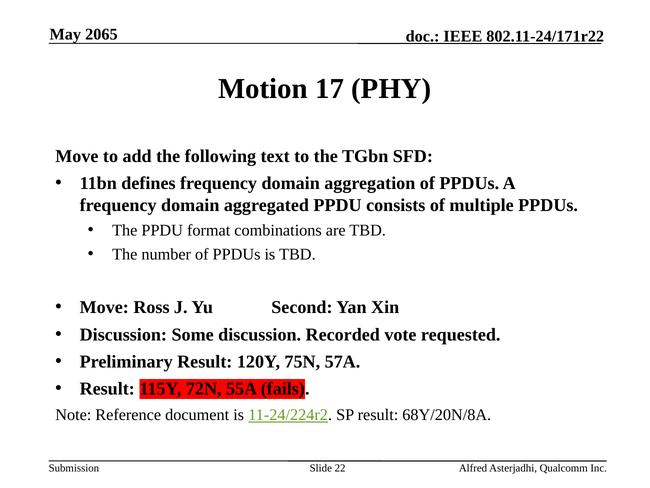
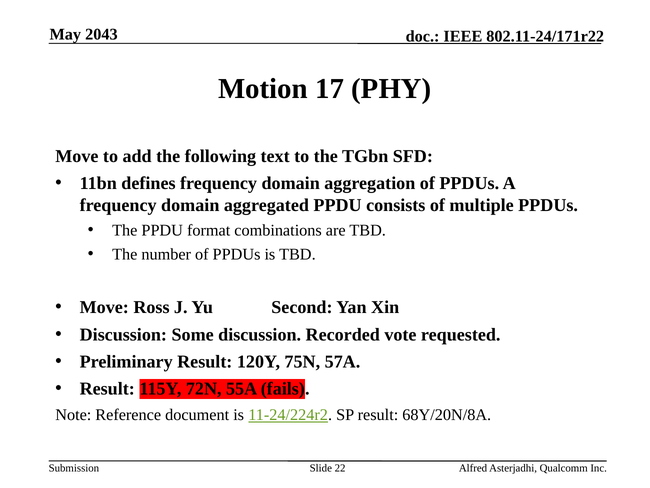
2065: 2065 -> 2043
